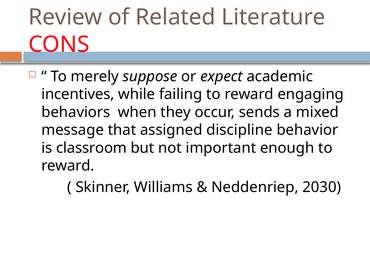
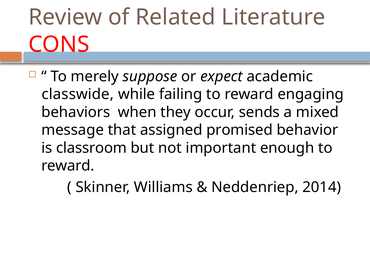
incentives: incentives -> classwide
discipline: discipline -> promised
2030: 2030 -> 2014
